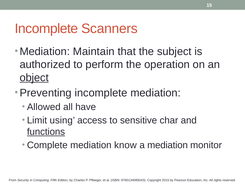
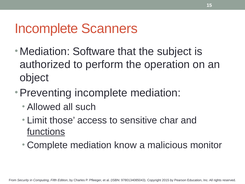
Maintain: Maintain -> Software
object underline: present -> none
have: have -> such
using: using -> those
a mediation: mediation -> malicious
